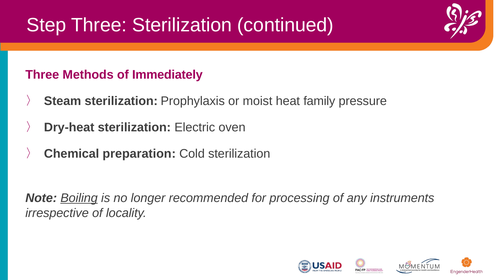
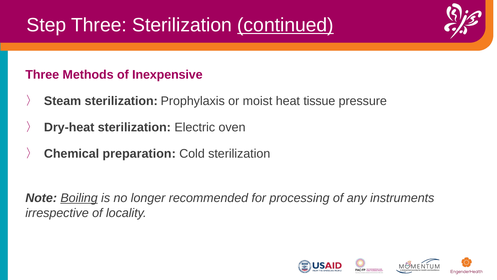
continued underline: none -> present
Immediately: Immediately -> Inexpensive
family: family -> tissue
